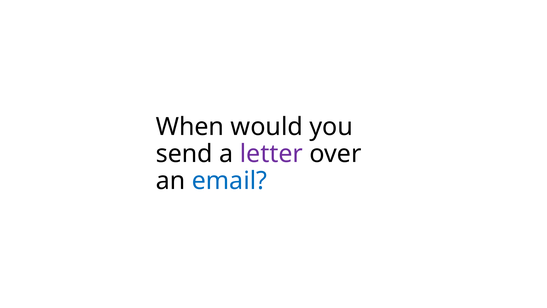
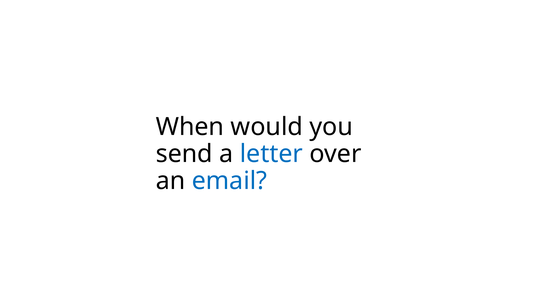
letter colour: purple -> blue
